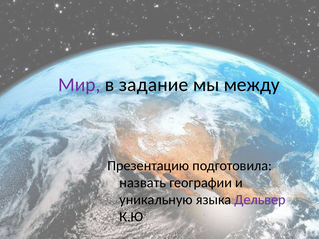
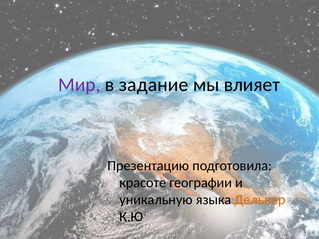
между: между -> влияет
назвать: назвать -> красоте
Дельвер colour: purple -> orange
